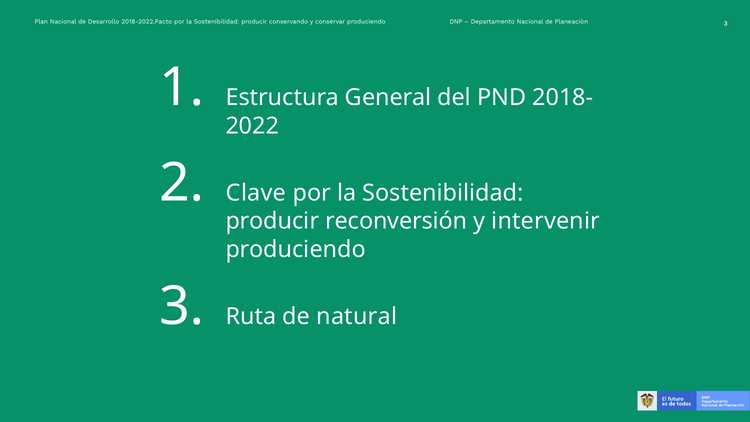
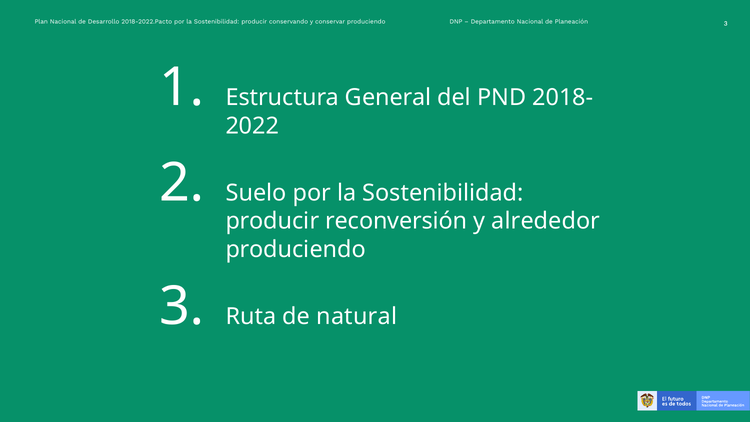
Clave: Clave -> Suelo
intervenir: intervenir -> alrededor
